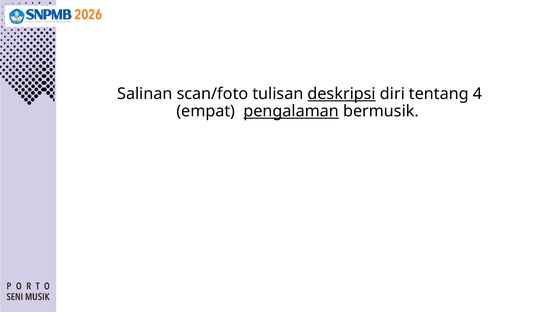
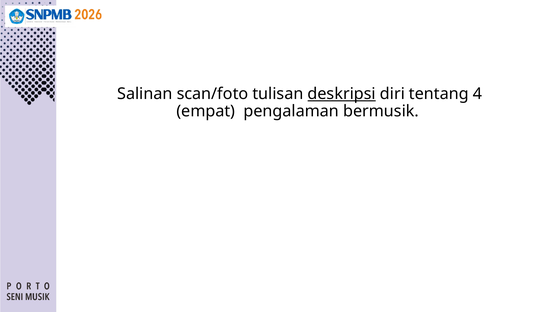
pengalaman underline: present -> none
